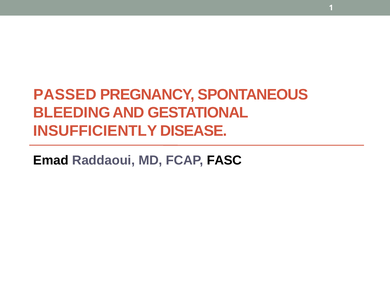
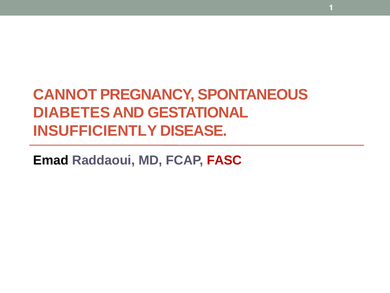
PASSED: PASSED -> CANNOT
BLEEDING: BLEEDING -> DIABETES
FASC colour: black -> red
